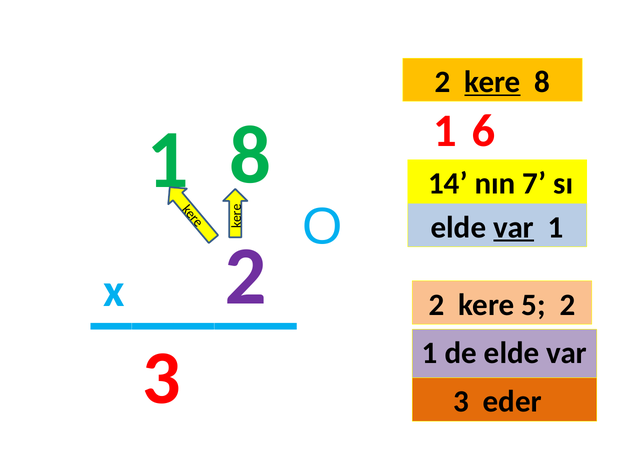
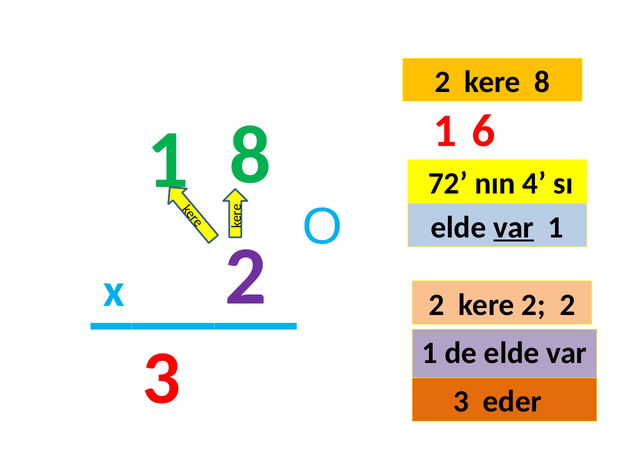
kere at (492, 82) underline: present -> none
14: 14 -> 72
7: 7 -> 4
kere 5: 5 -> 2
